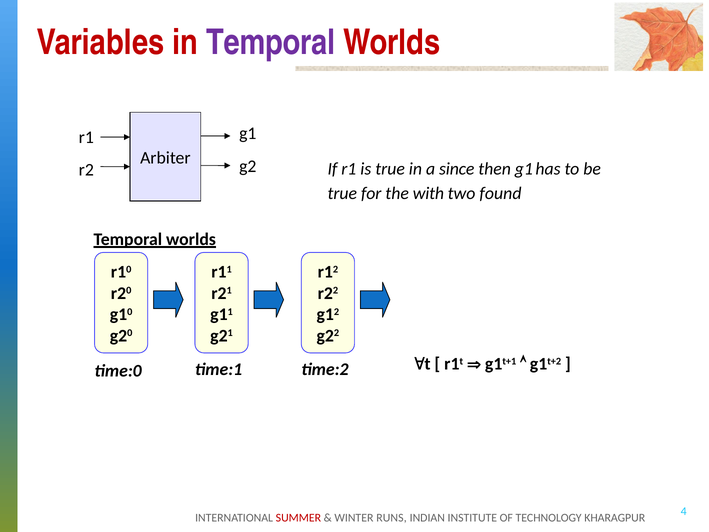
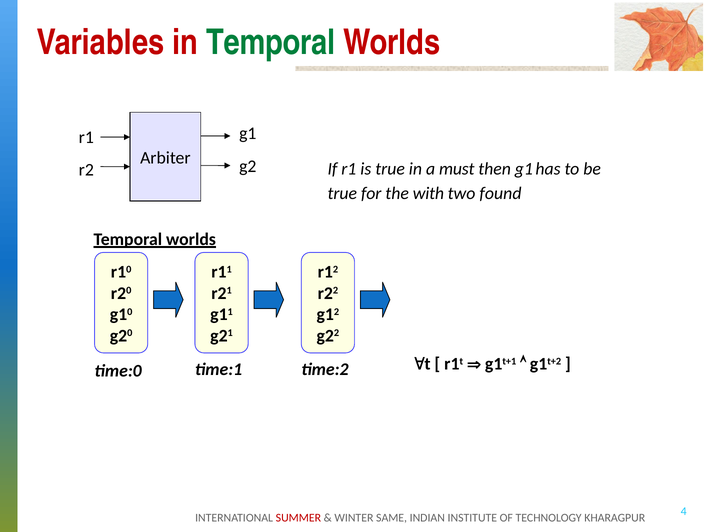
Temporal at (271, 43) colour: purple -> green
since: since -> must
RUNS: RUNS -> SAME
